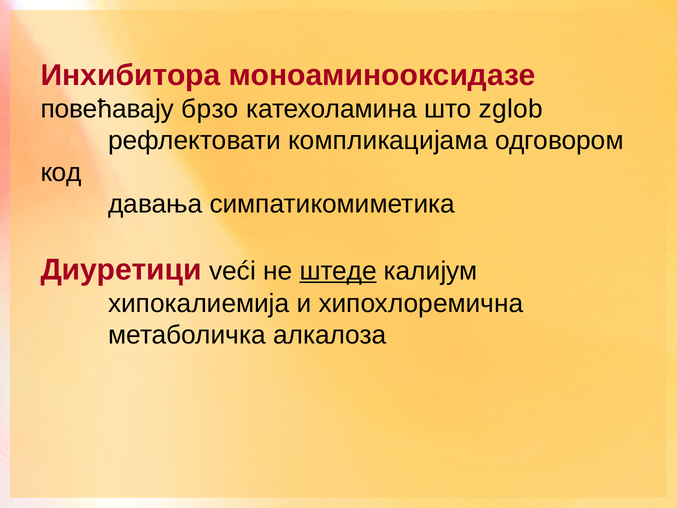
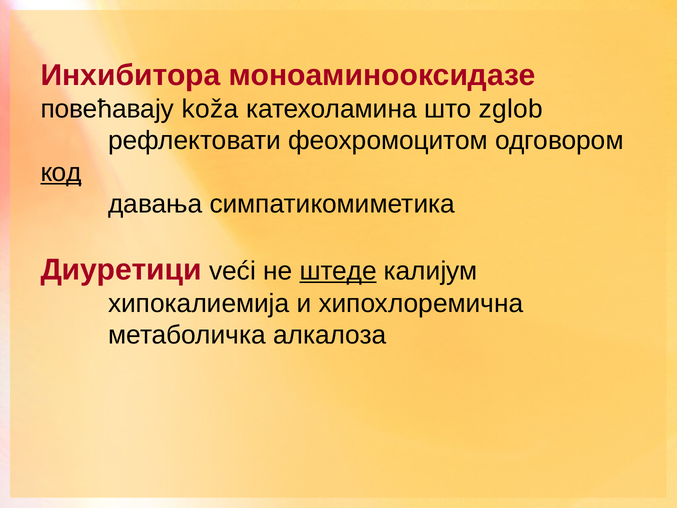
брзо: брзо -> koža
компликацијама: компликацијама -> феохромоцитом
код underline: none -> present
